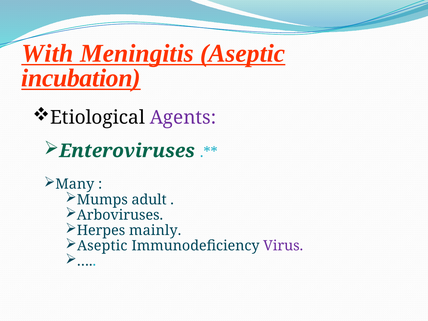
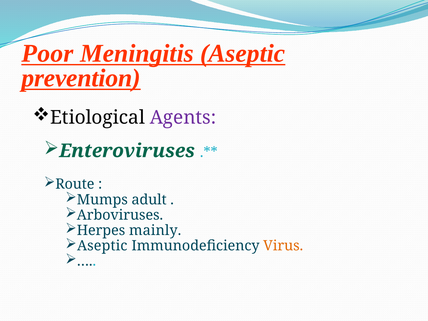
With: With -> Poor
incubation: incubation -> prevention
Many: Many -> Route
Virus colour: purple -> orange
